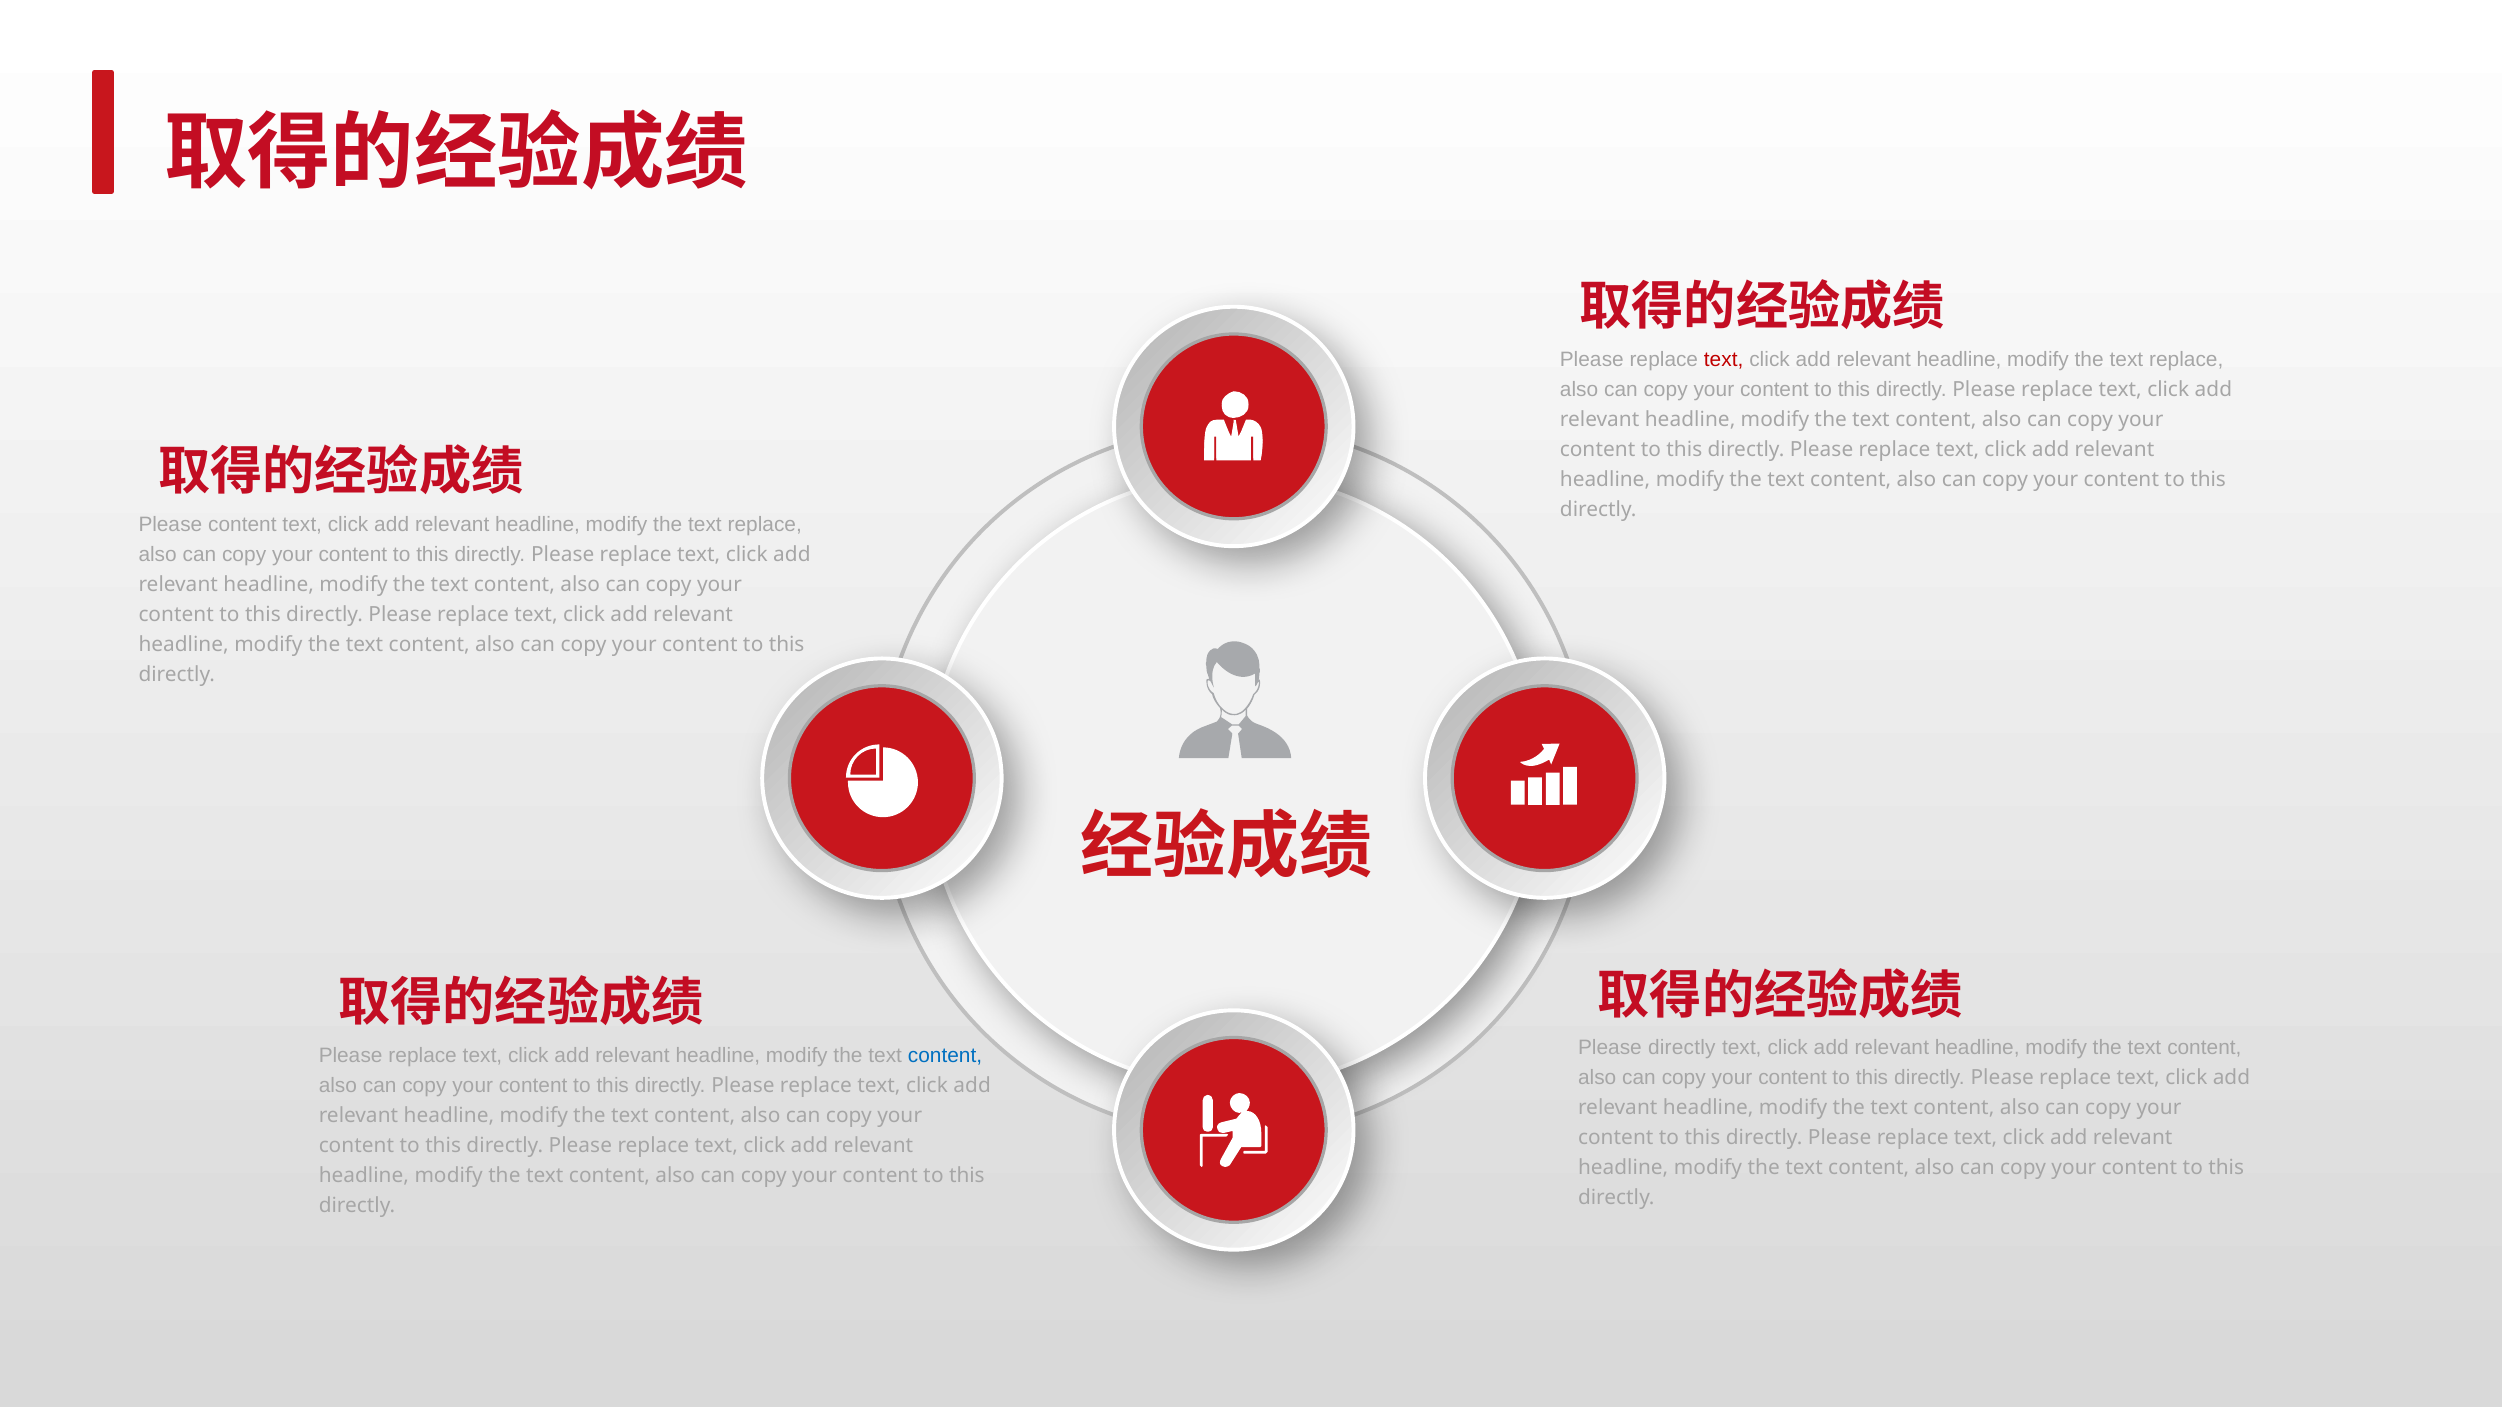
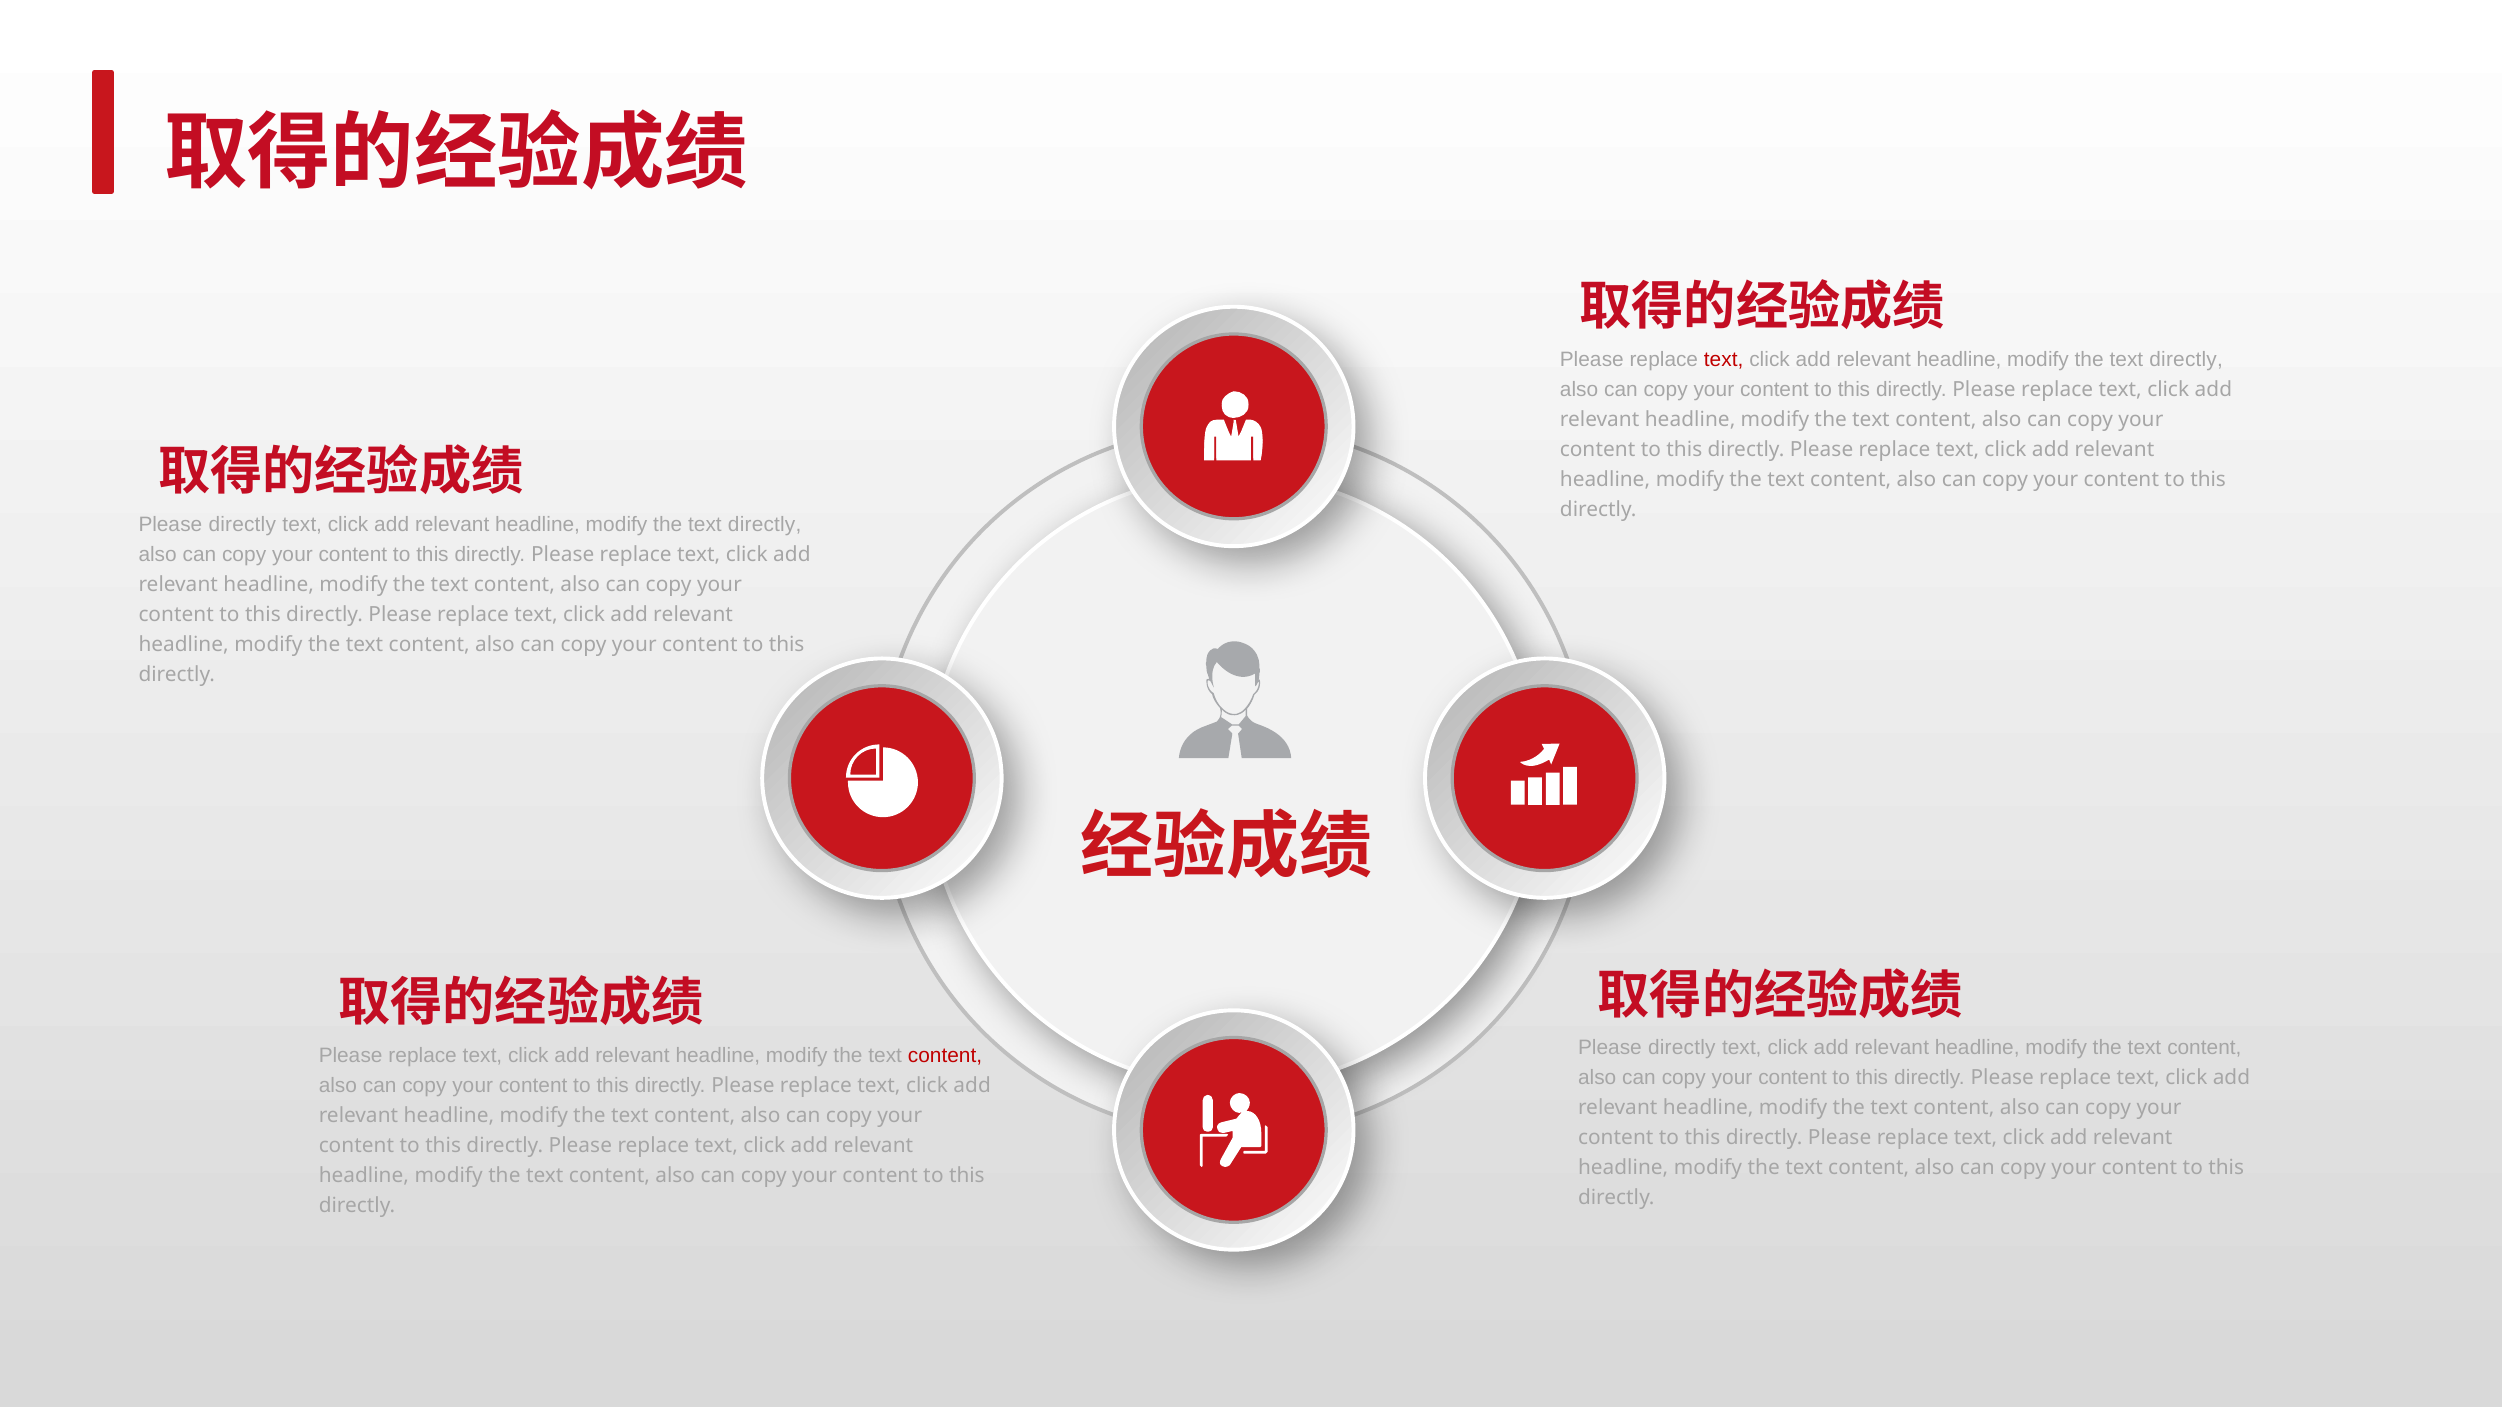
replace at (2186, 360): replace -> directly
content at (242, 525): content -> directly
replace at (765, 525): replace -> directly
content at (945, 1056) colour: blue -> red
